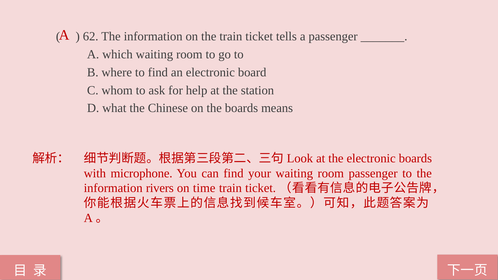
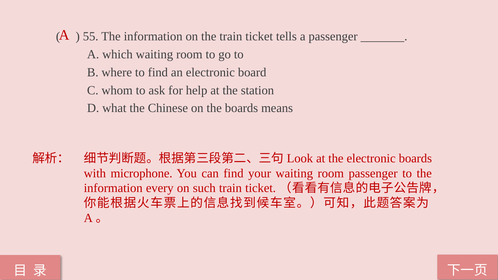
62: 62 -> 55
rivers: rivers -> every
time: time -> such
